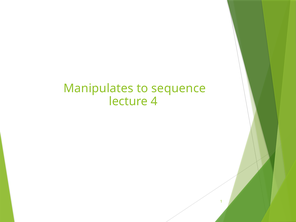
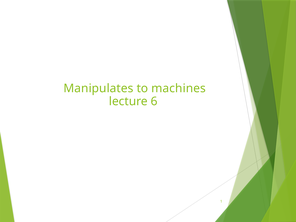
sequence: sequence -> machines
4: 4 -> 6
